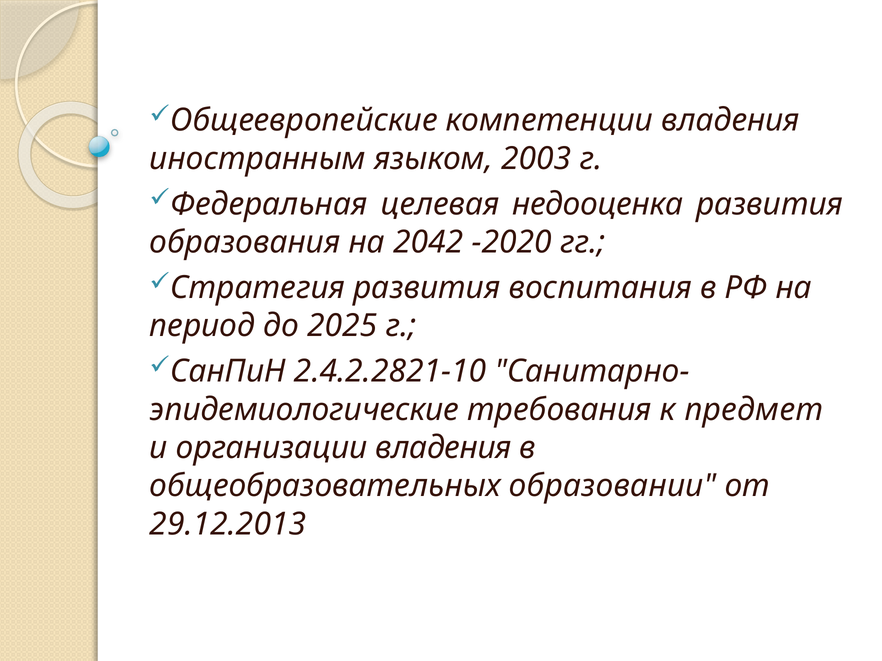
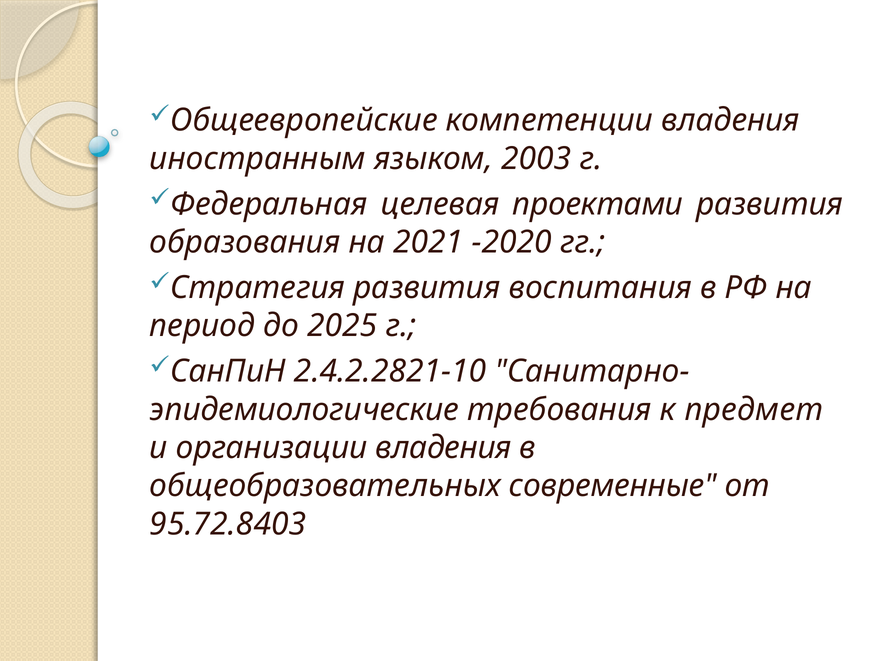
недооценка: недооценка -> проектами
2042: 2042 -> 2021
образовании: образовании -> современные
29.12.2013: 29.12.2013 -> 95.72.8403
